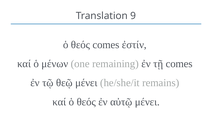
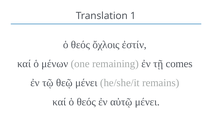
9: 9 -> 1
θεός comes: comes -> ὄχλοις
